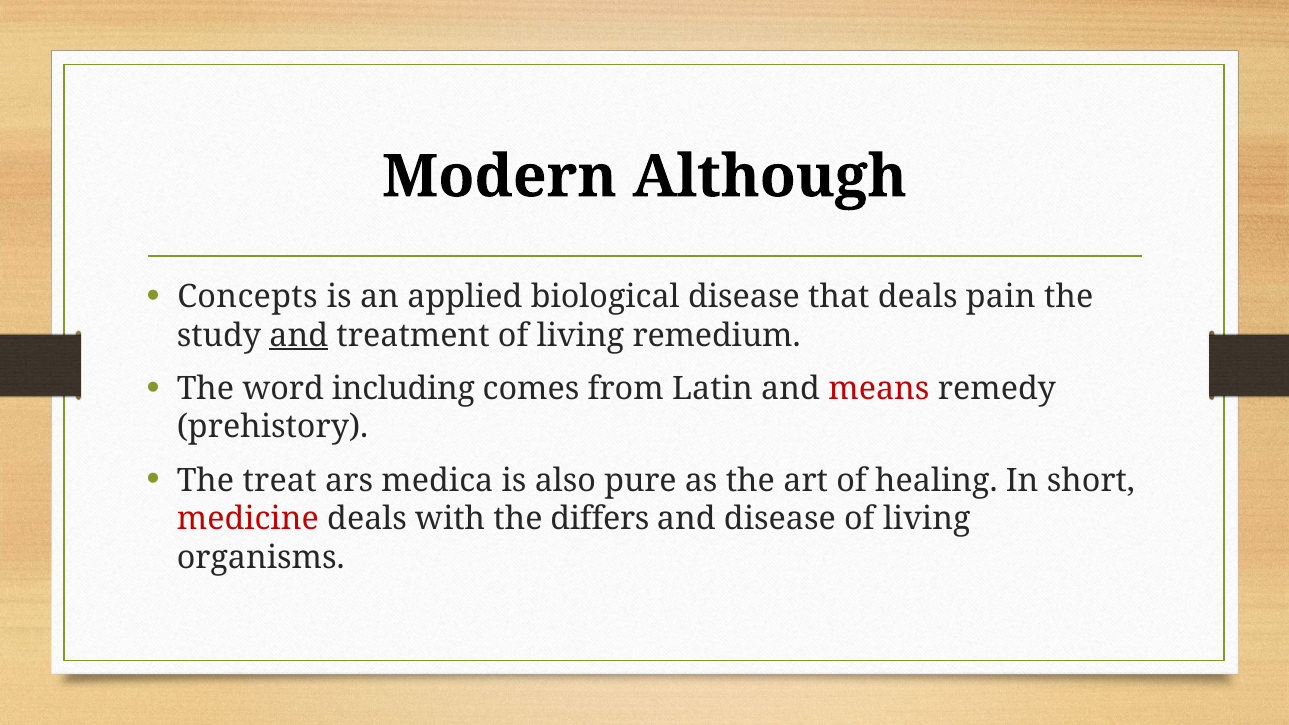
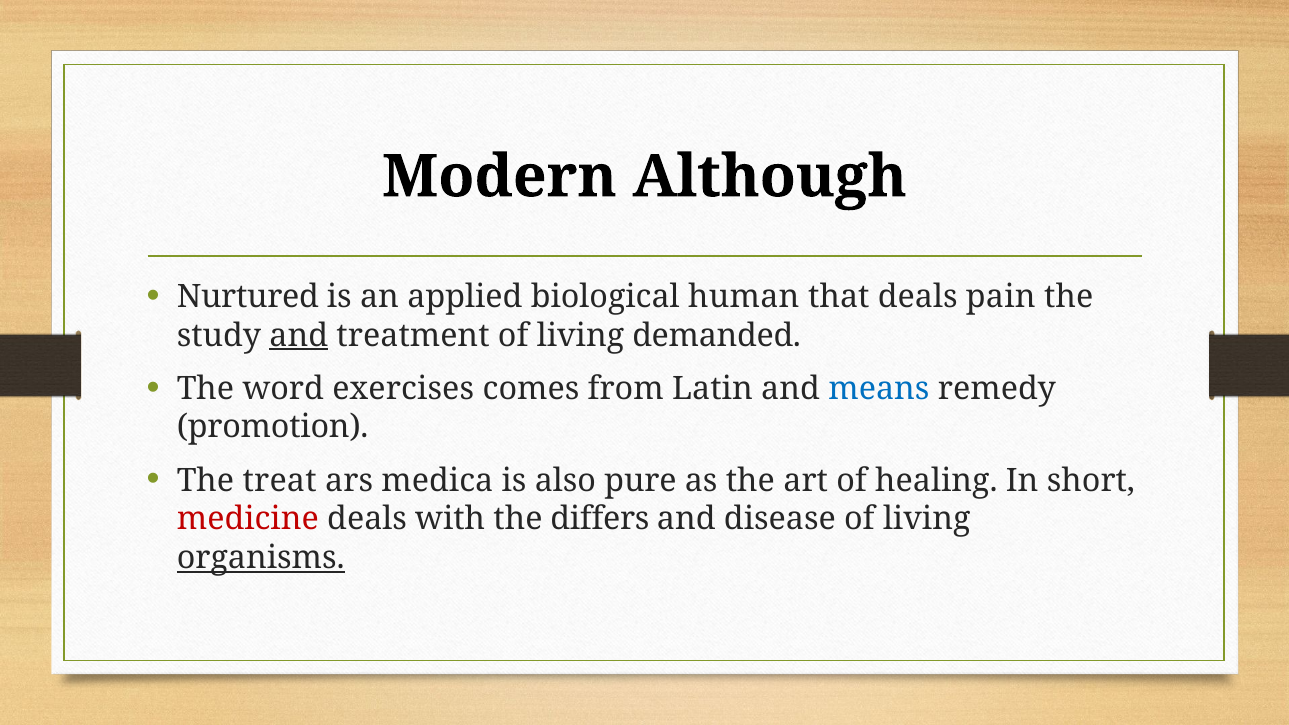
Concepts: Concepts -> Nurtured
biological disease: disease -> human
remedium: remedium -> demanded
including: including -> exercises
means colour: red -> blue
prehistory: prehistory -> promotion
organisms underline: none -> present
